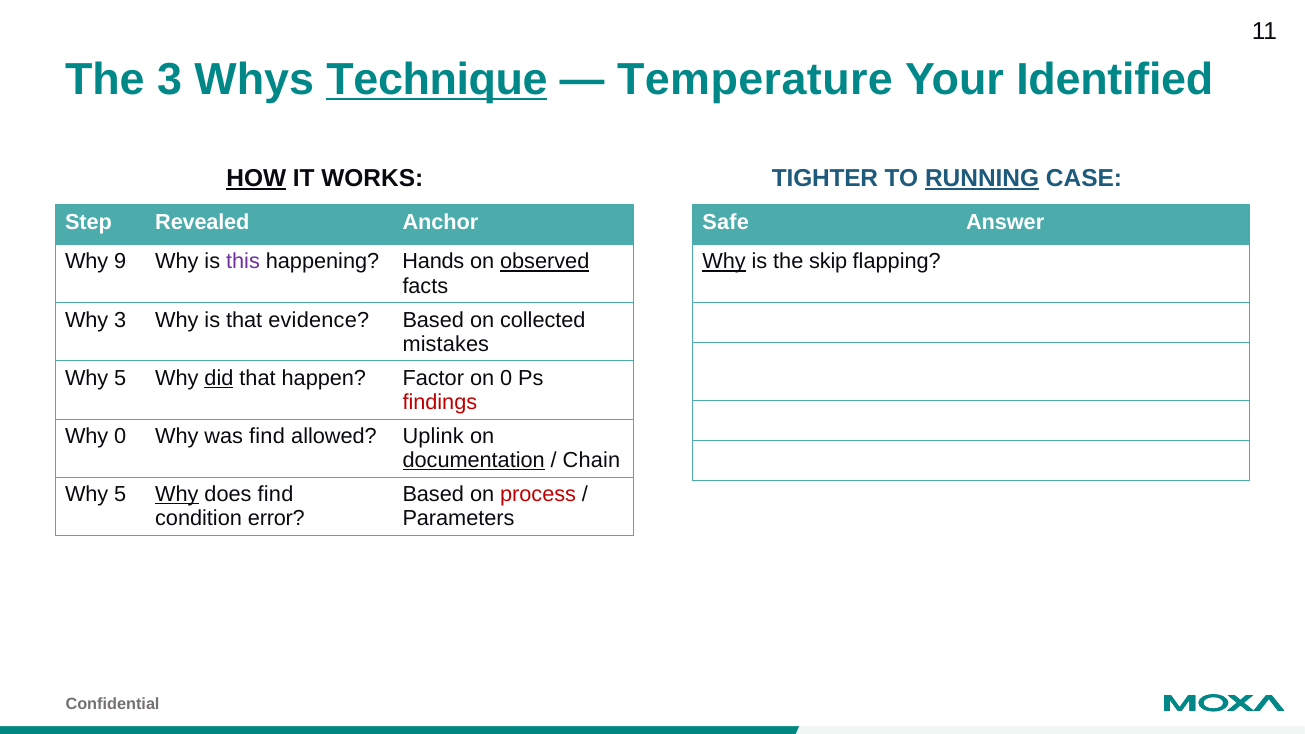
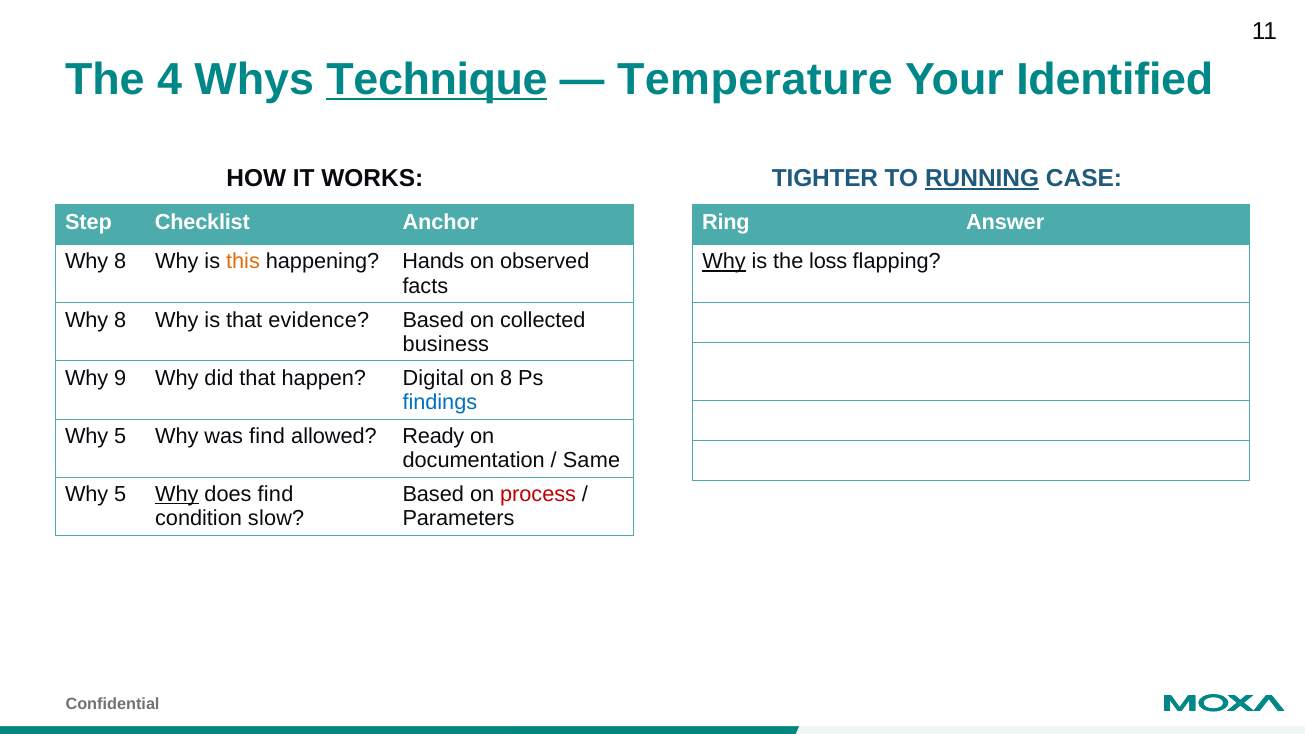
The 3: 3 -> 4
HOW underline: present -> none
Revealed: Revealed -> Checklist
Safe: Safe -> Ring
9 at (120, 262): 9 -> 8
this colour: purple -> orange
observed underline: present -> none
skip: skip -> loss
3 at (120, 320): 3 -> 8
mistakes: mistakes -> business
5 at (120, 378): 5 -> 9
did underline: present -> none
Factor: Factor -> Digital
on 0: 0 -> 8
findings colour: red -> blue
0 at (120, 436): 0 -> 5
Uplink: Uplink -> Ready
documentation underline: present -> none
Chain: Chain -> Same
error: error -> slow
